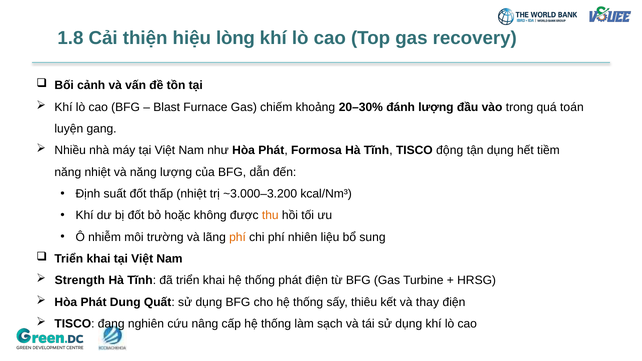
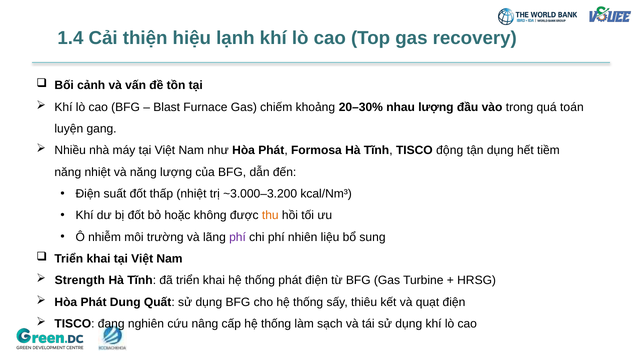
1.8: 1.8 -> 1.4
lòng: lòng -> lạnh
đánh: đánh -> nhau
Định at (88, 194): Định -> Điện
phí at (238, 237) colour: orange -> purple
thay: thay -> quạt
